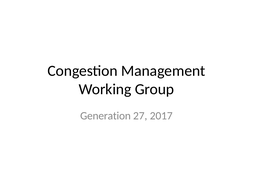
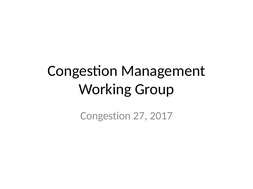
Generation at (105, 116): Generation -> Congestion
